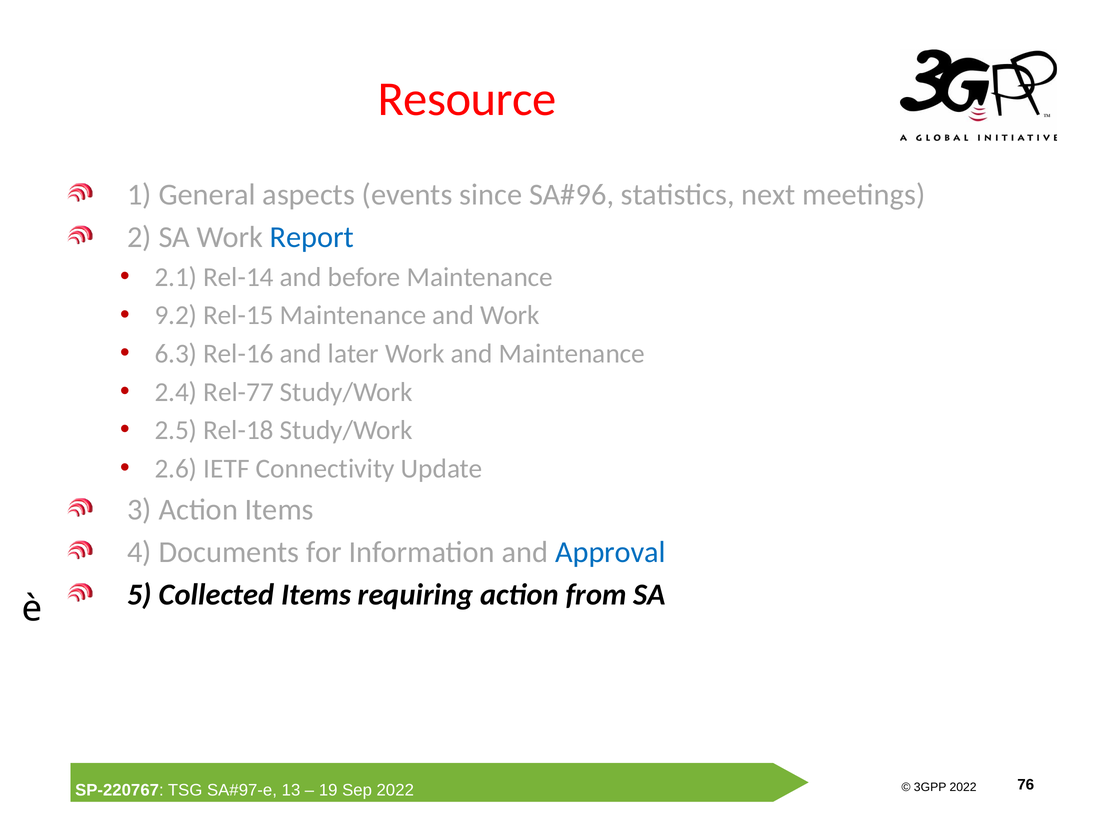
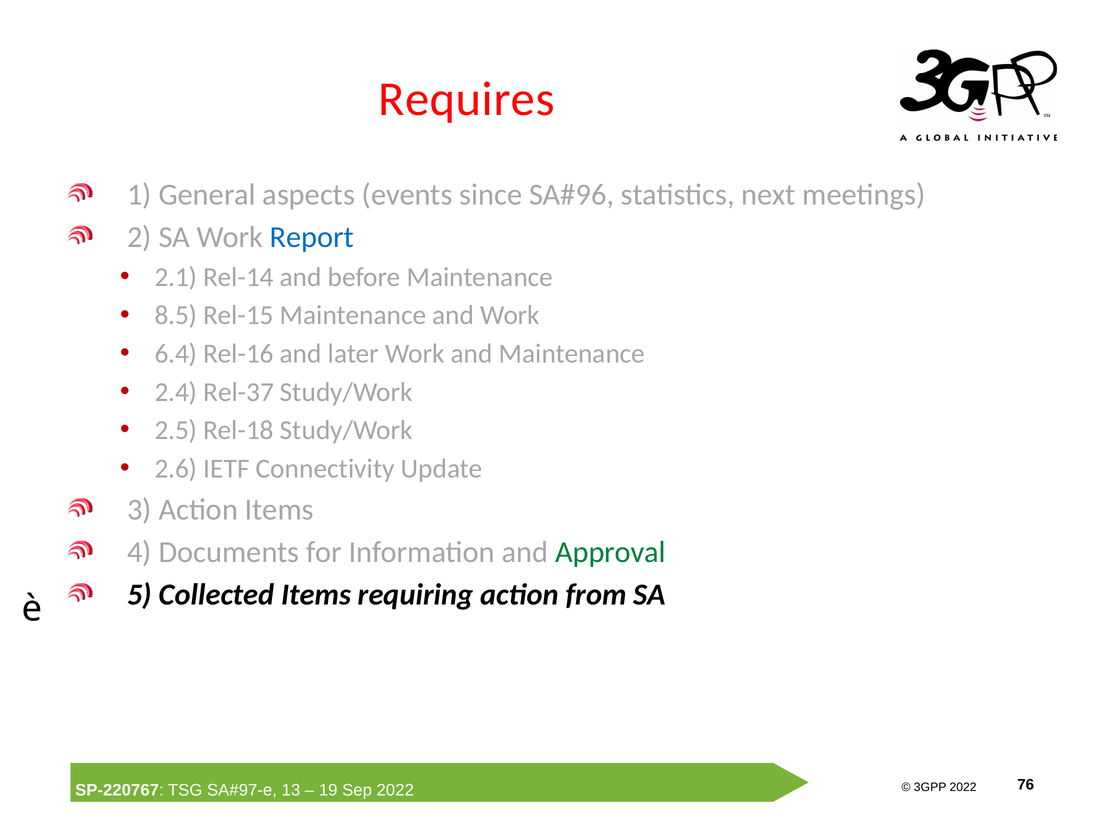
Resource: Resource -> Requires
9.2: 9.2 -> 8.5
6.3: 6.3 -> 6.4
Rel-77: Rel-77 -> Rel-37
Approval colour: blue -> green
